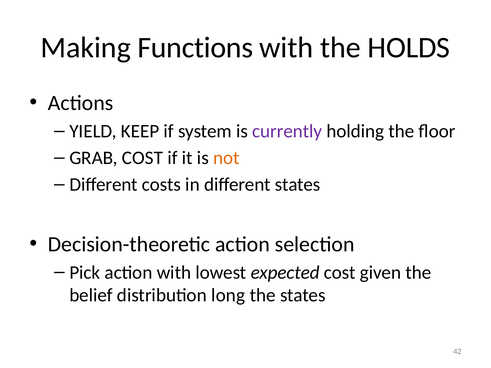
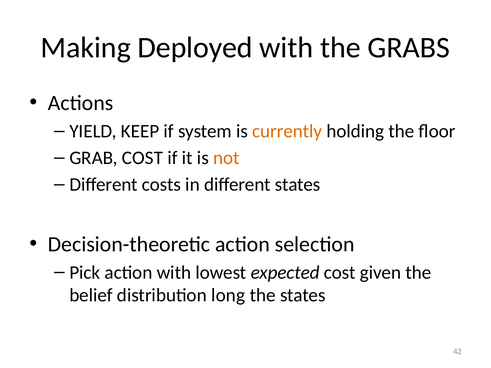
Functions: Functions -> Deployed
HOLDS: HOLDS -> GRABS
currently colour: purple -> orange
